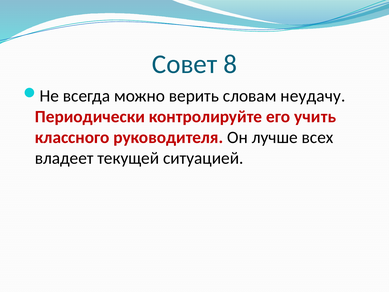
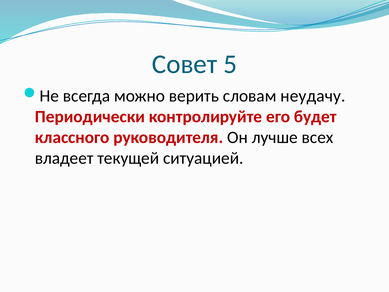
8: 8 -> 5
учить: учить -> будет
